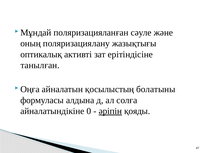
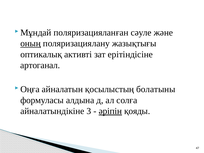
оның underline: none -> present
танылған: танылған -> артоганал
0: 0 -> 3
